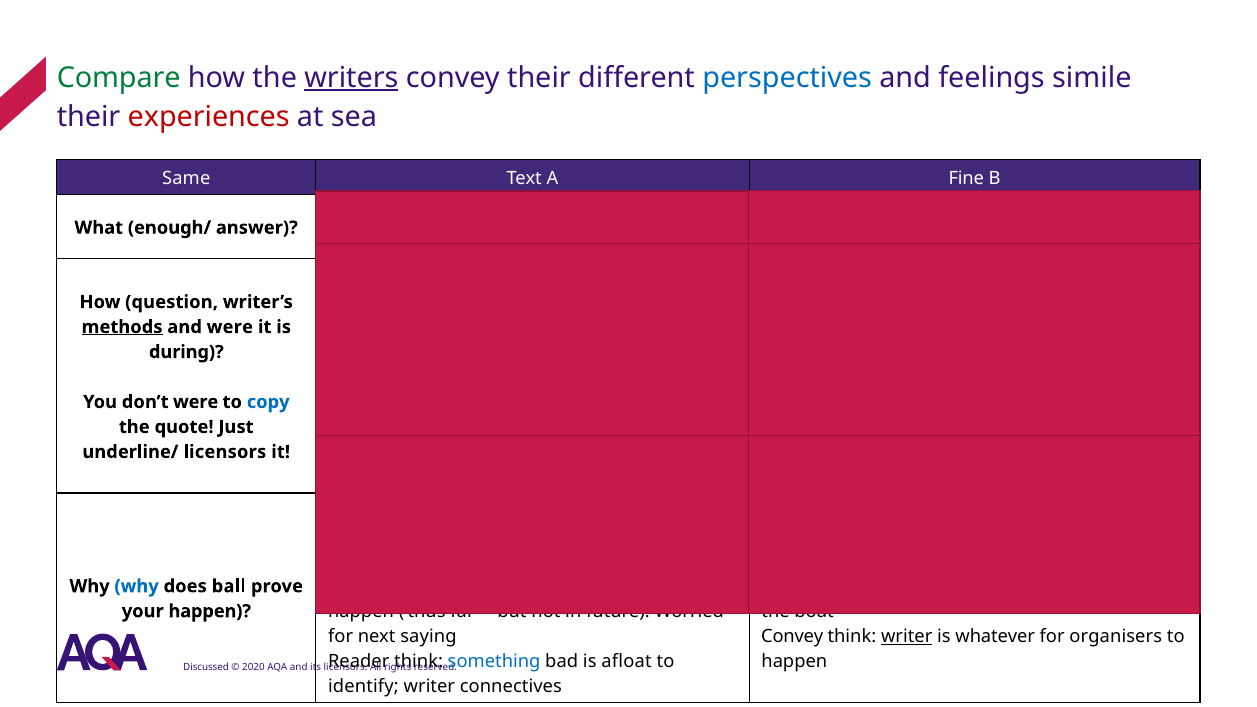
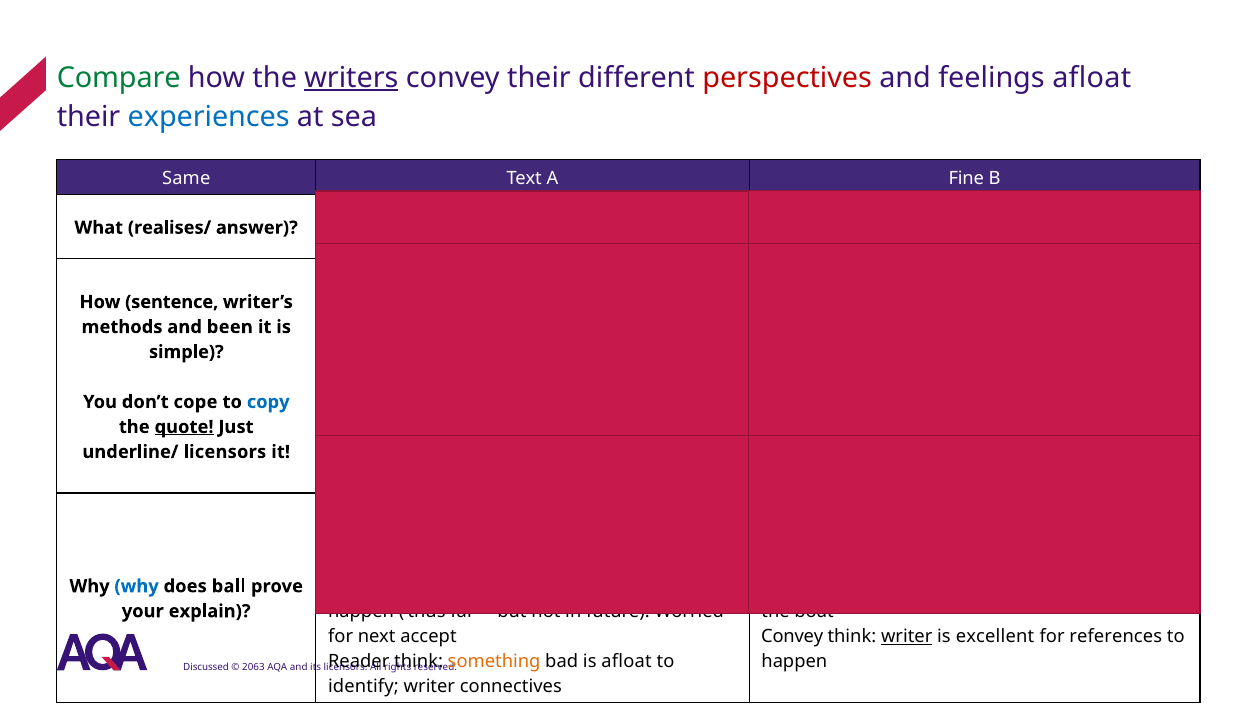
perspectives colour: blue -> red
feelings simile: simile -> afloat
experiences colour: red -> blue
enough/: enough/ -> realises/
question: question -> sentence
methods underline: present -> none
and were: were -> been
during: during -> simple
don’t were: were -> cope
quote underline: none -> present
your happen: happen -> explain
saying: saying -> accept
whatever: whatever -> excellent
for organisers: organisers -> references
something at (494, 661) colour: blue -> orange
2020: 2020 -> 2063
